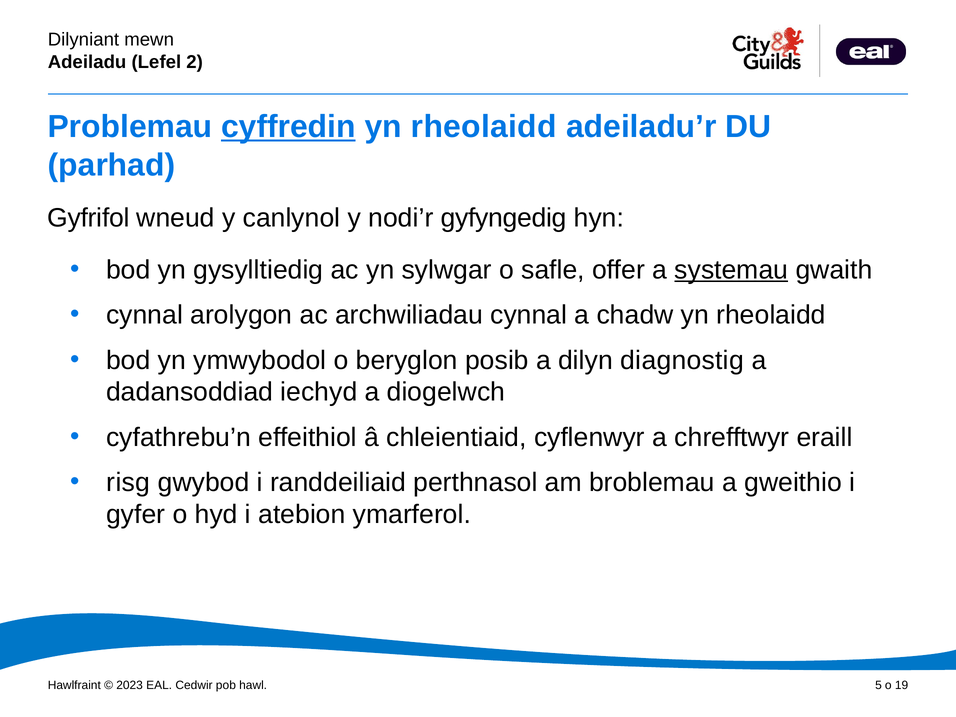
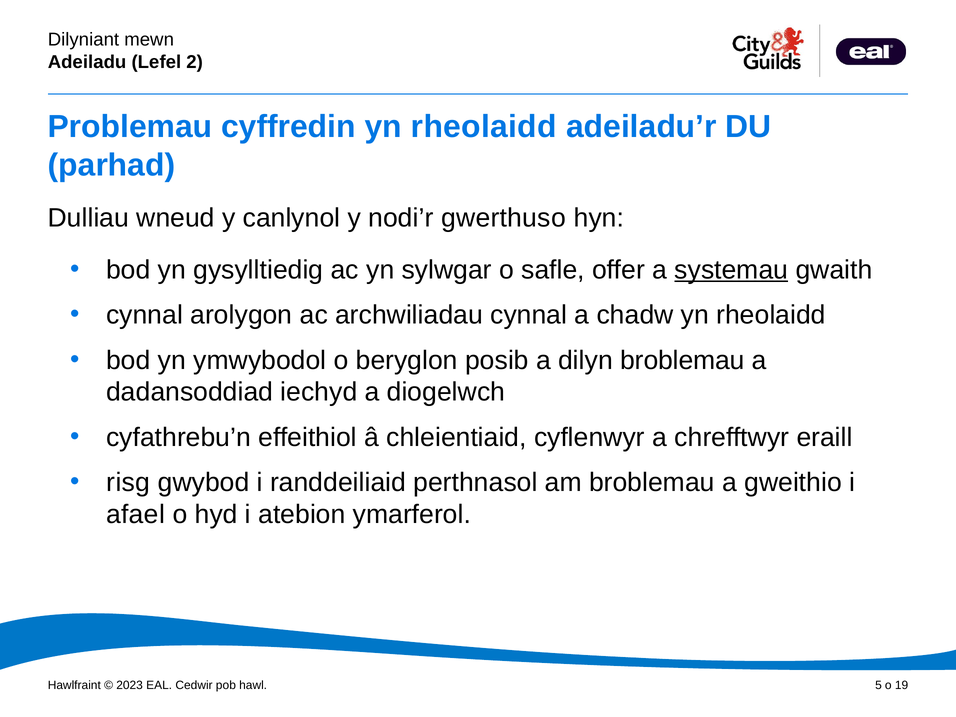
cyffredin underline: present -> none
Gyfrifol: Gyfrifol -> Dulliau
gyfyngedig: gyfyngedig -> gwerthuso
dilyn diagnostig: diagnostig -> broblemau
gyfer: gyfer -> afael
